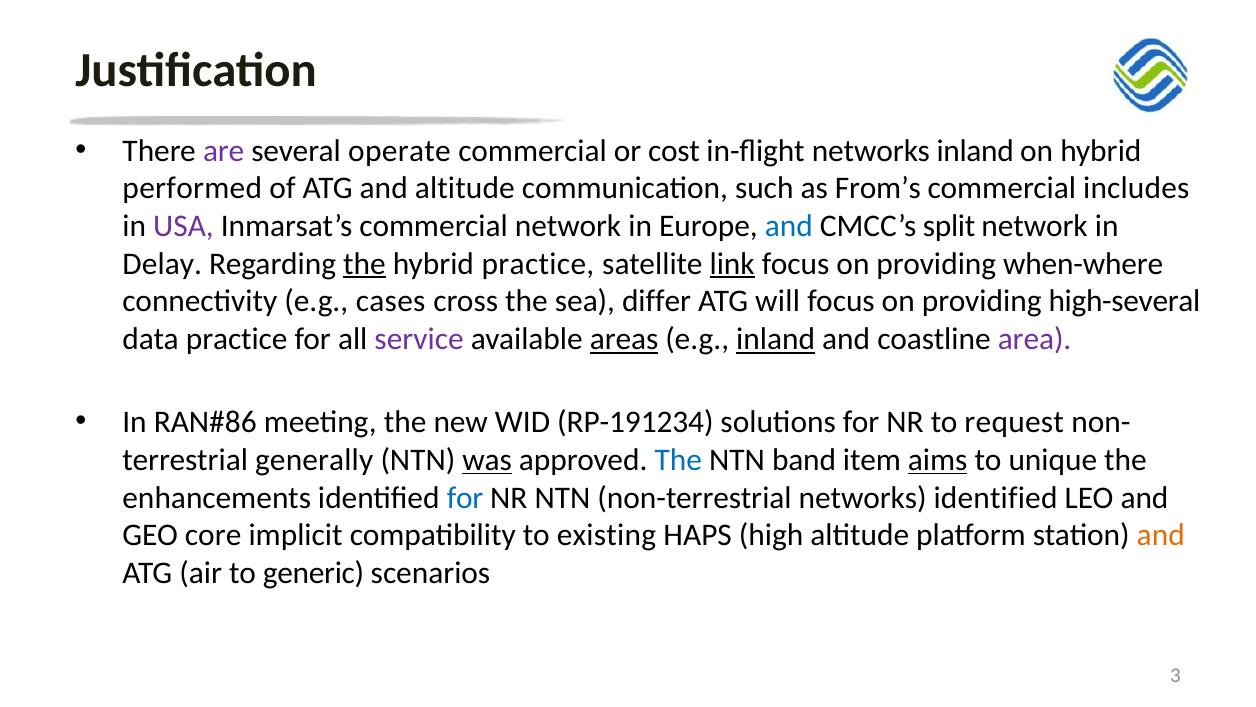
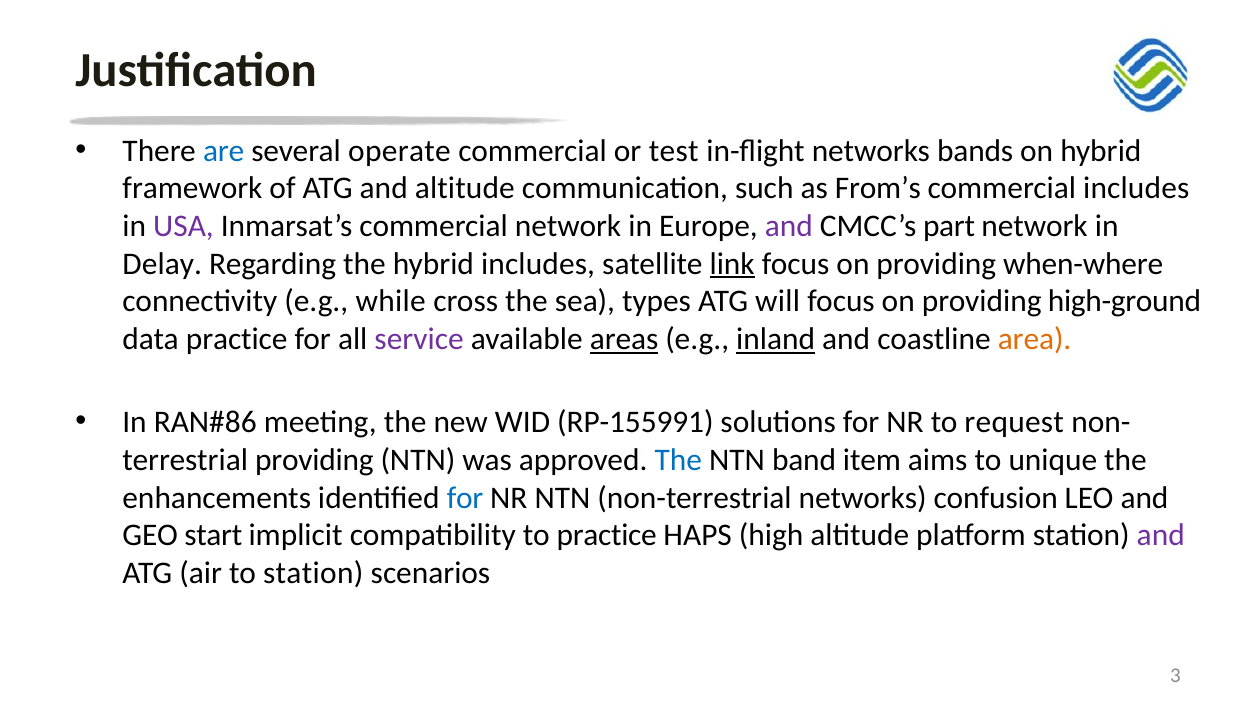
are colour: purple -> blue
cost: cost -> test
networks inland: inland -> bands
performed: performed -> framework
and at (789, 226) colour: blue -> purple
split: split -> part
the at (364, 264) underline: present -> none
hybrid practice: practice -> includes
cases: cases -> while
differ: differ -> types
high-several: high-several -> high-ground
area colour: purple -> orange
RP-191234: RP-191234 -> RP-155991
generally at (314, 460): generally -> providing
was underline: present -> none
aims underline: present -> none
networks identified: identified -> confusion
core: core -> start
to existing: existing -> practice
and at (1161, 535) colour: orange -> purple
to generic: generic -> station
